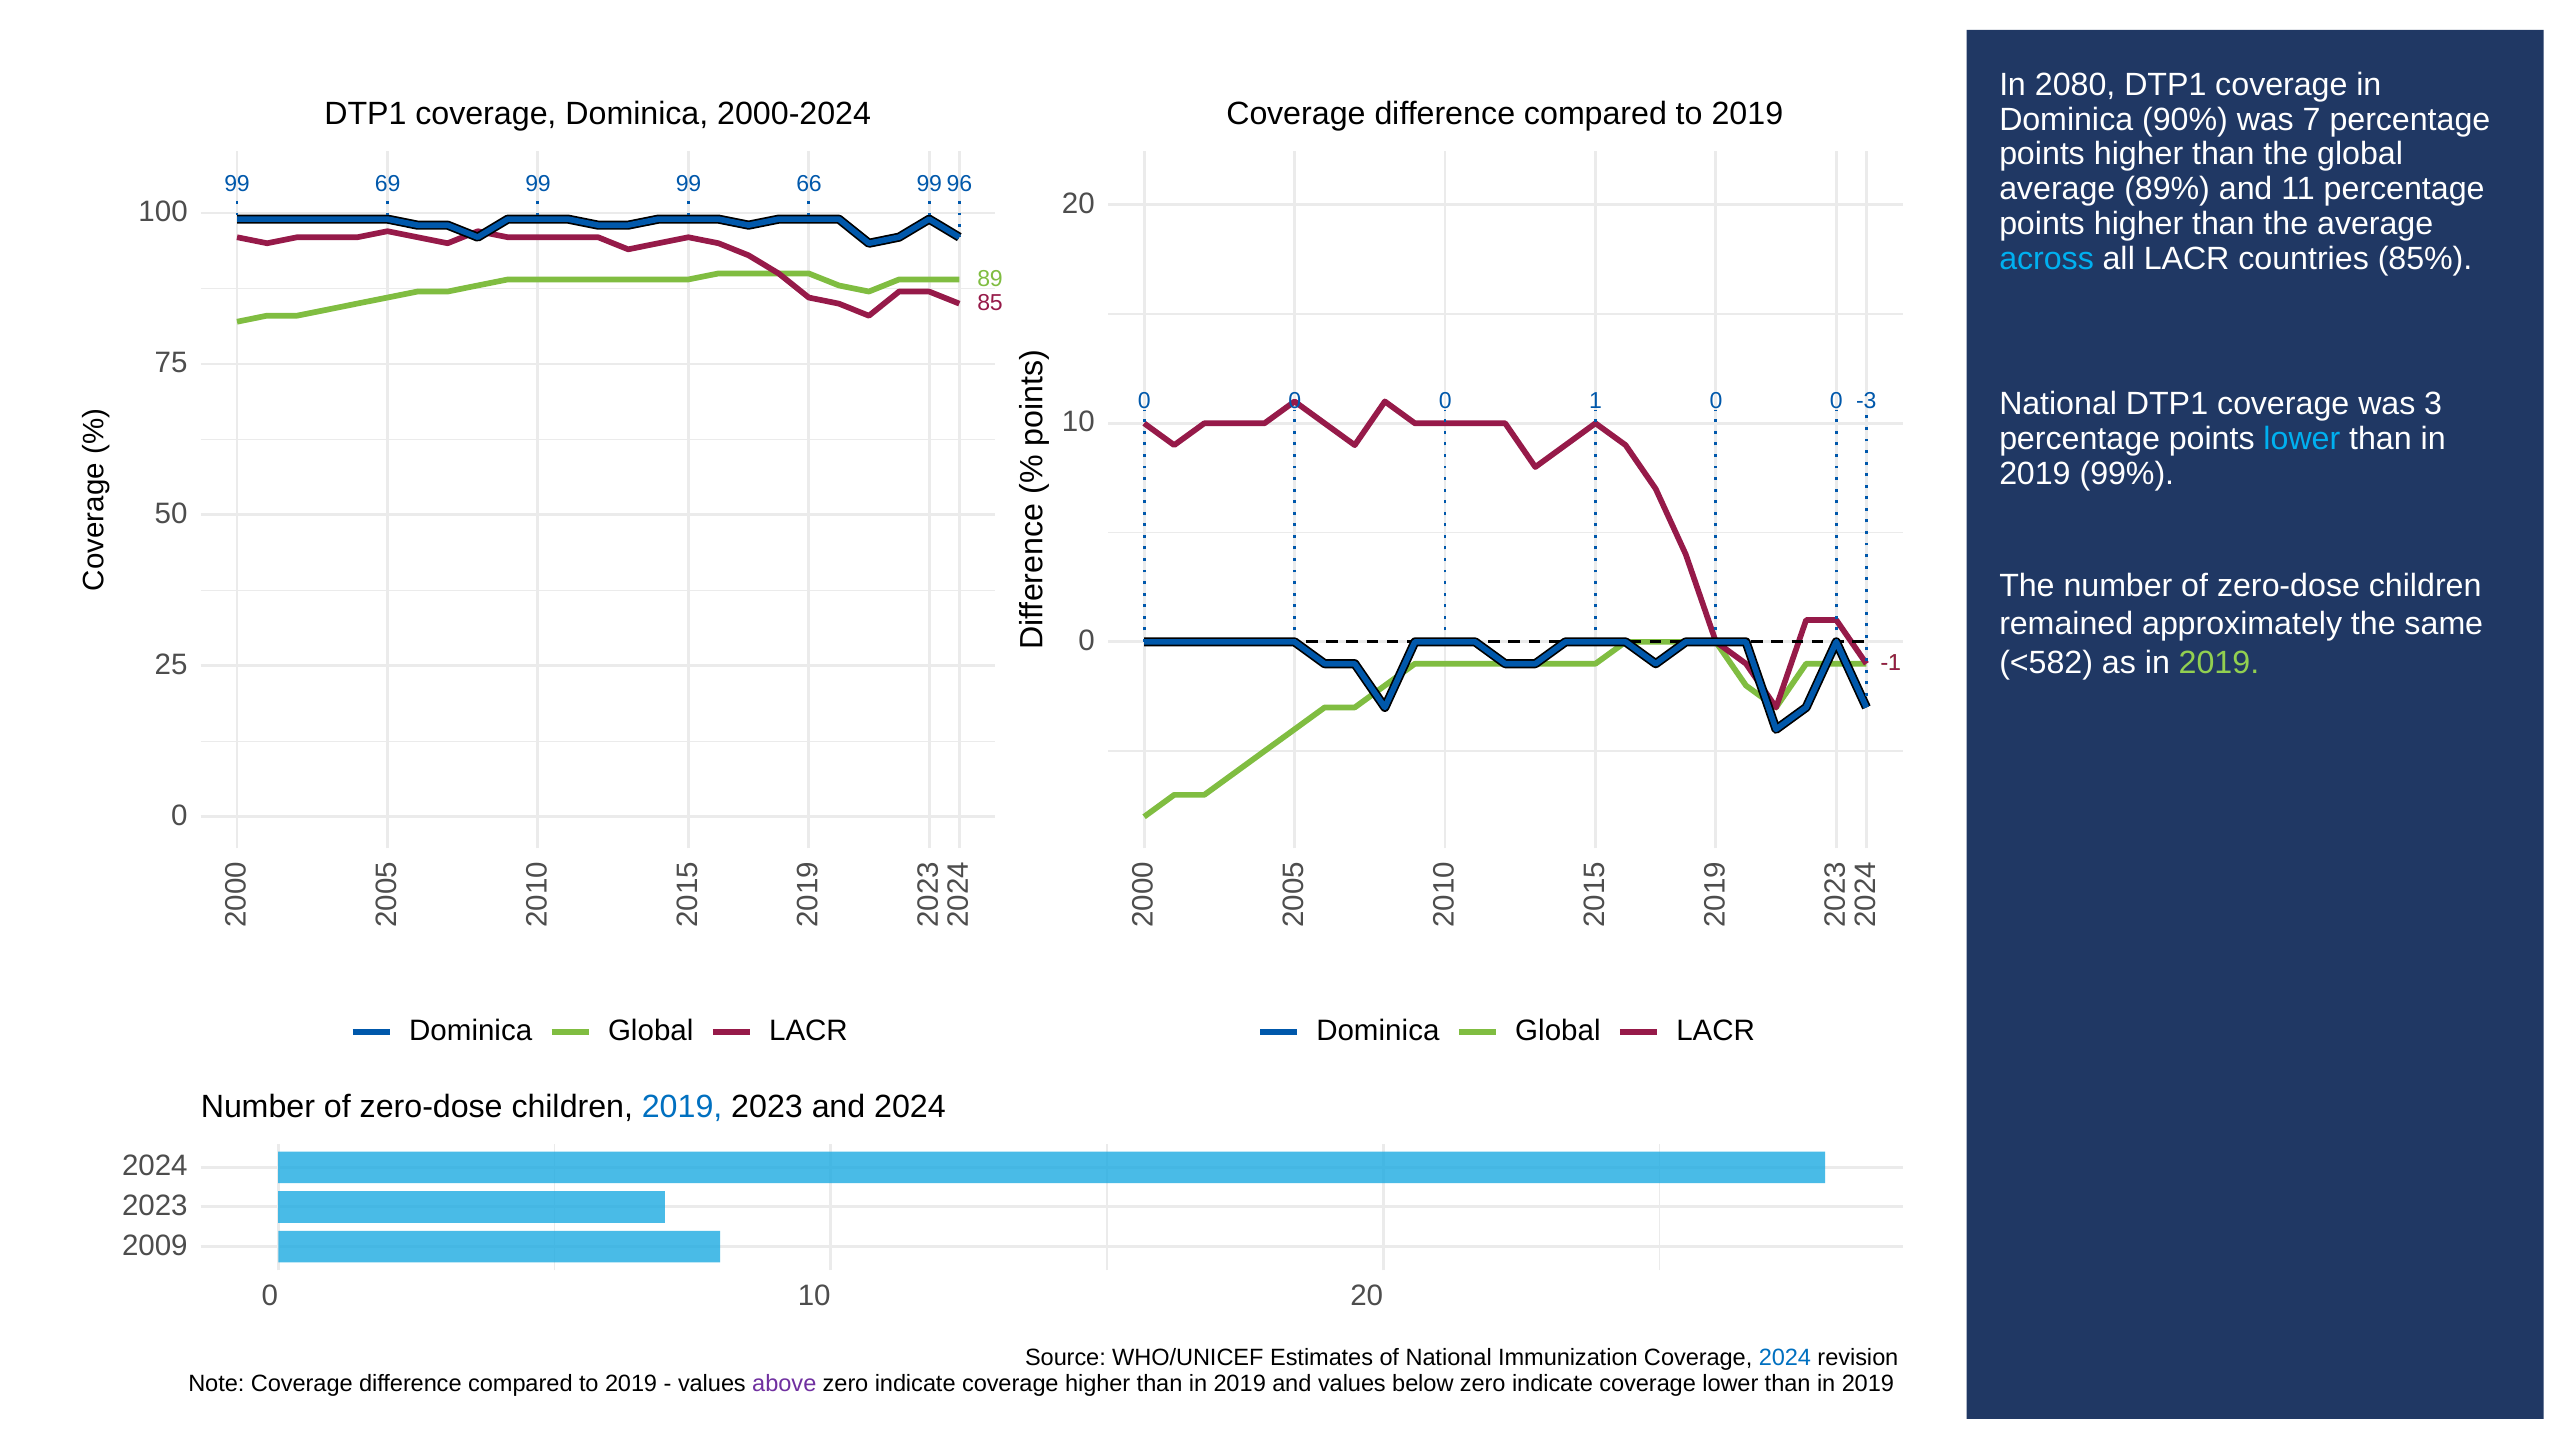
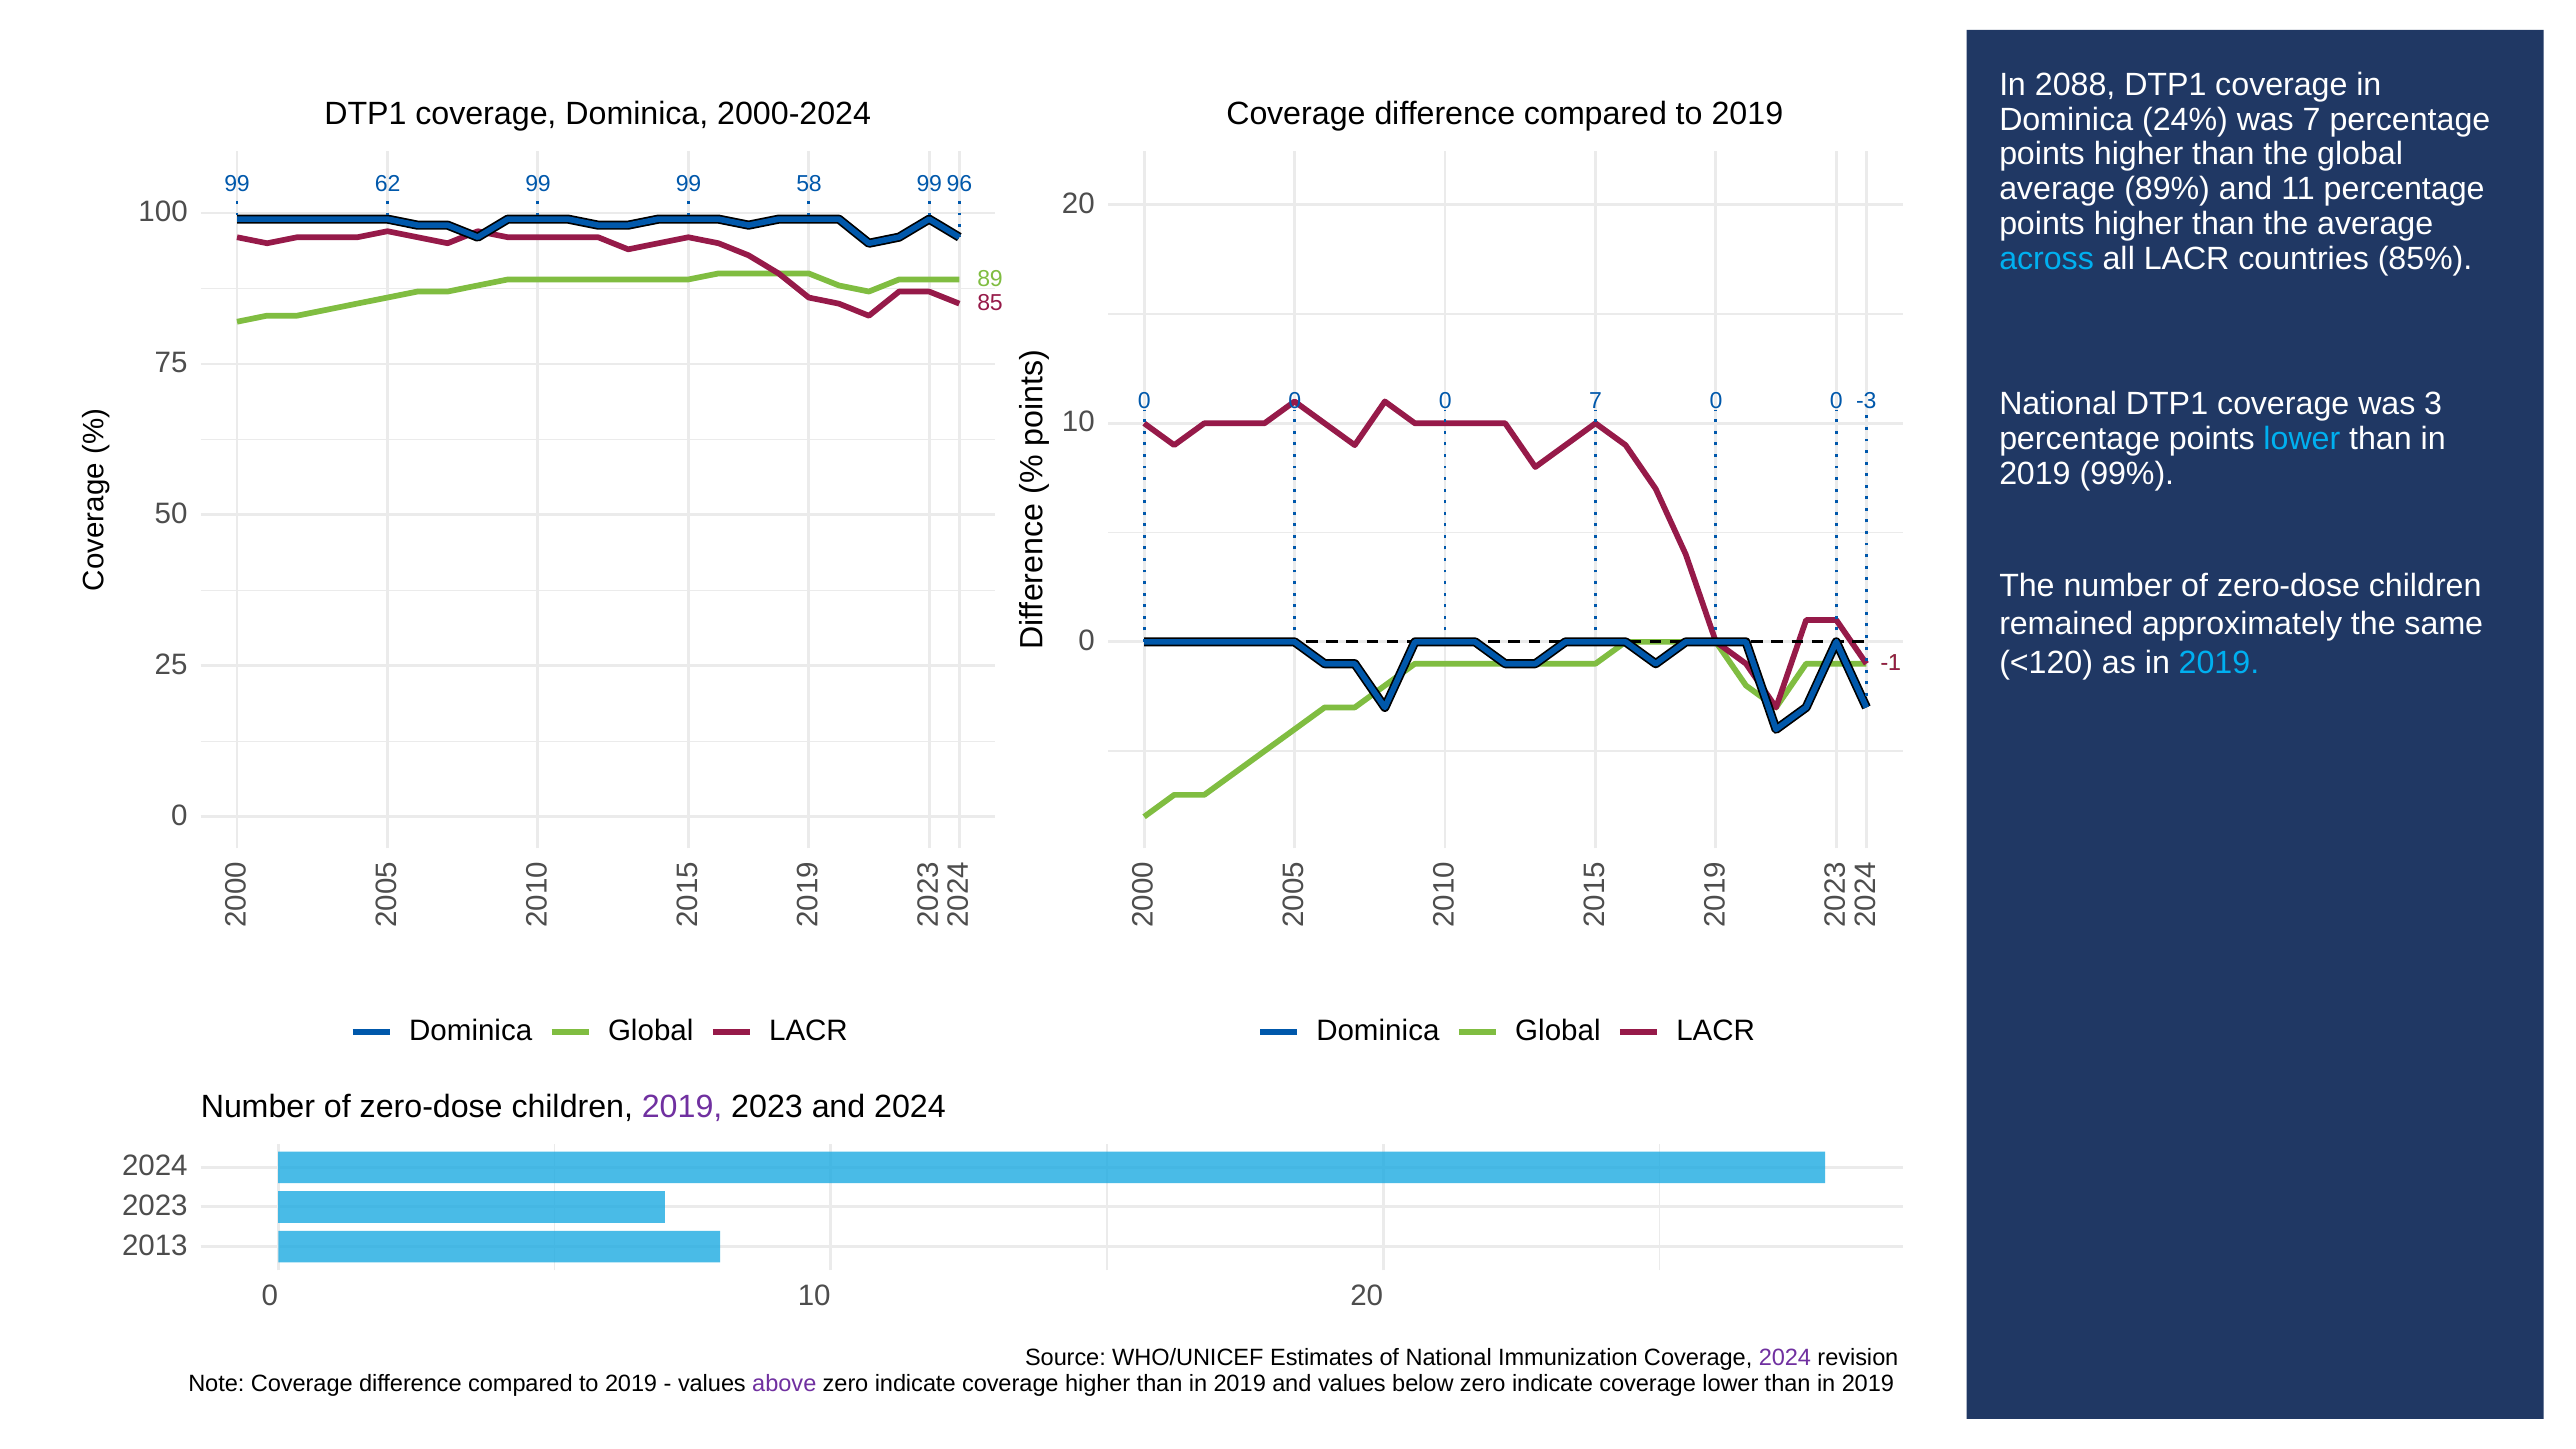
2080: 2080 -> 2088
90%: 90% -> 24%
69: 69 -> 62
66: 66 -> 58
0 0 1: 1 -> 7
<582: <582 -> <120
2019 at (2219, 663) colour: light green -> light blue
2019 at (682, 1107) colour: blue -> purple
2009: 2009 -> 2013
2024 at (1785, 1358) colour: blue -> purple
